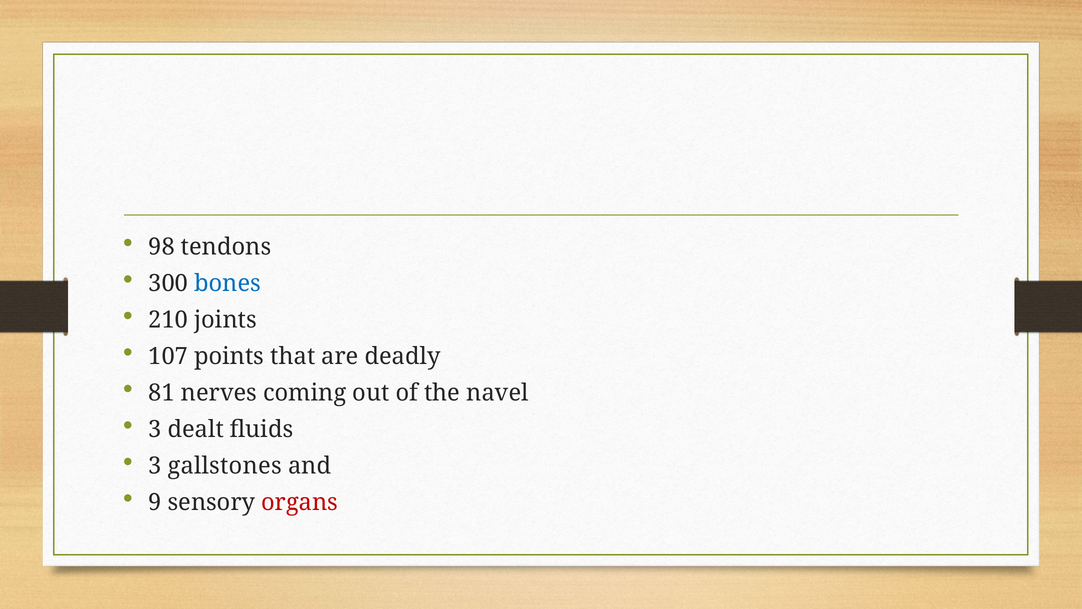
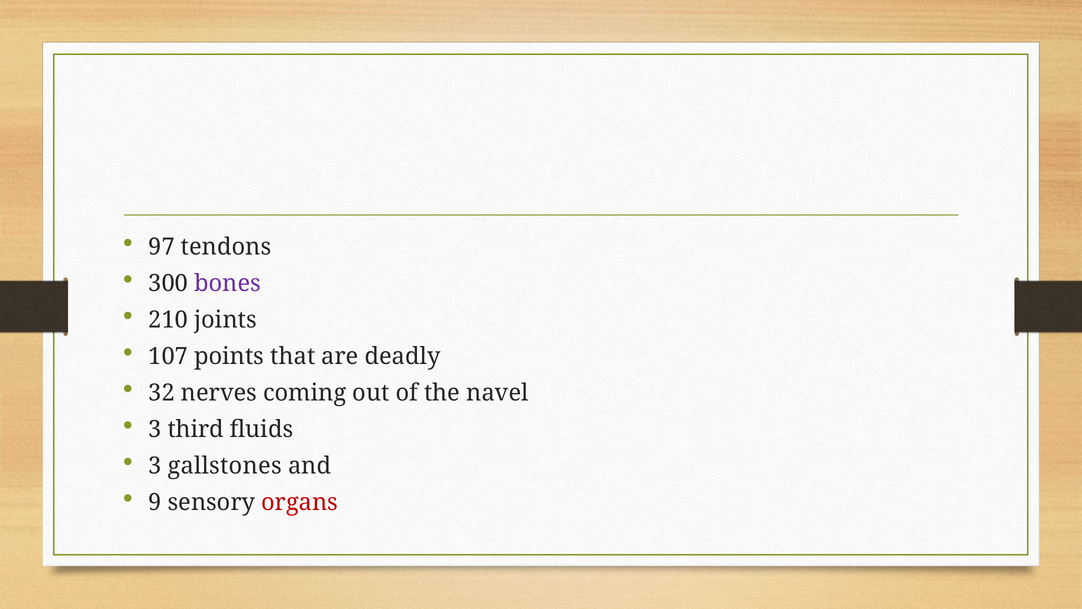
98: 98 -> 97
bones colour: blue -> purple
81: 81 -> 32
dealt: dealt -> third
